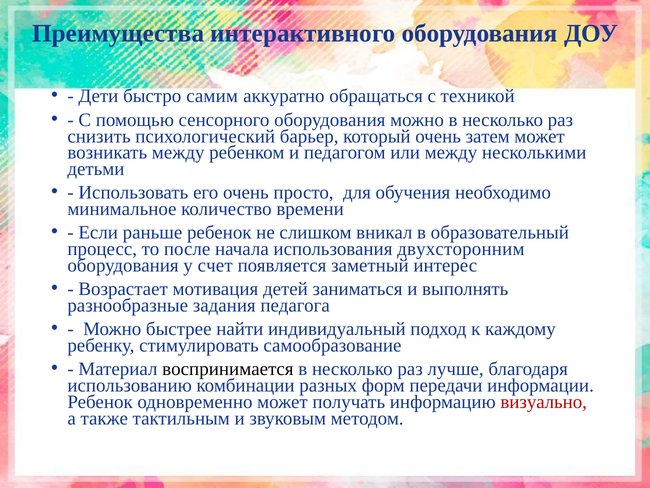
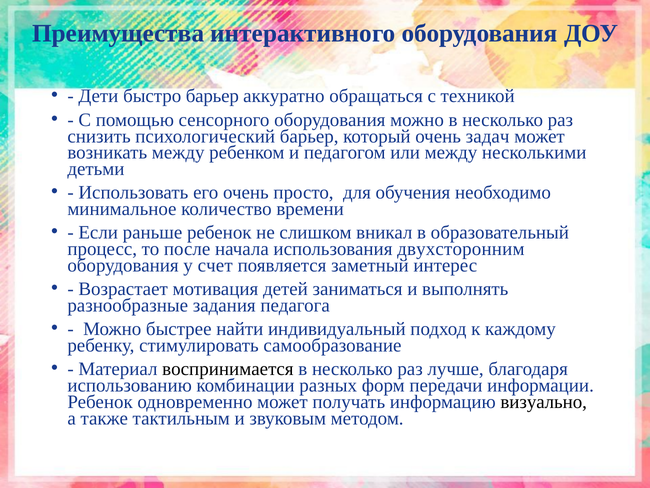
быстро самим: самим -> барьер
затем: затем -> задач
визуально colour: red -> black
